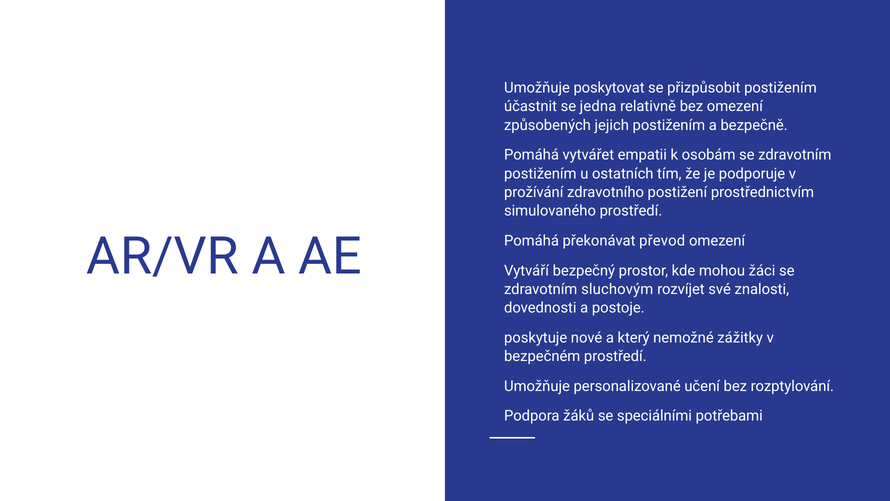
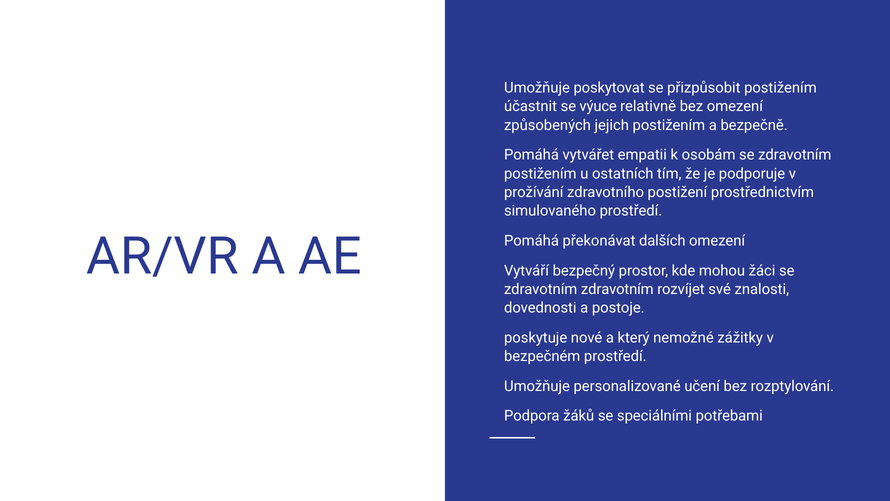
jedna: jedna -> výuce
převod: převod -> dalších
zdravotním sluchovým: sluchovým -> zdravotním
